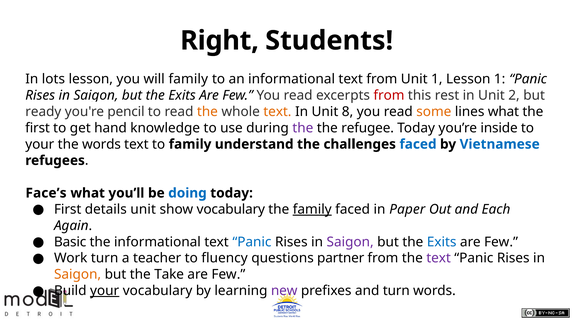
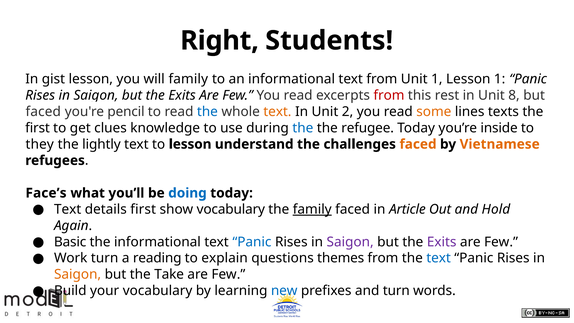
lots: lots -> gist
2: 2 -> 8
ready at (43, 112): ready -> faced
the at (207, 112) colour: orange -> blue
8: 8 -> 2
lines what: what -> texts
hand: hand -> clues
the at (303, 128) colour: purple -> blue
your at (40, 144): your -> they
the words: words -> lightly
to family: family -> lesson
faced at (418, 144) colour: blue -> orange
Vietnamese colour: blue -> orange
First at (68, 209): First -> Text
details unit: unit -> first
Paper: Paper -> Article
Each: Each -> Hold
Exits at (442, 242) colour: blue -> purple
teacher: teacher -> reading
fluency: fluency -> explain
partner: partner -> themes
text at (439, 258) colour: purple -> blue
your at (105, 291) underline: present -> none
new colour: purple -> blue
